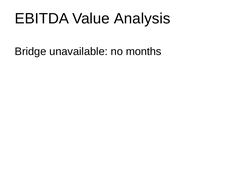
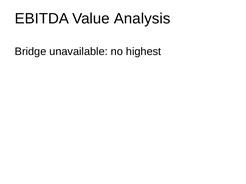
months: months -> highest
